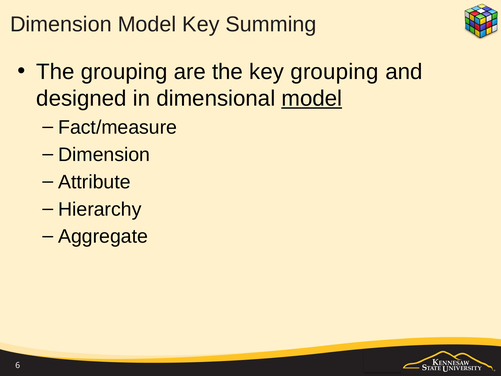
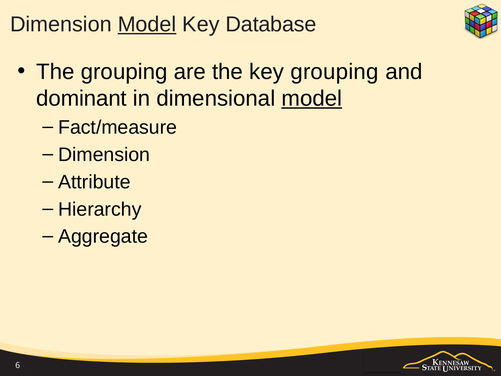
Model at (147, 24) underline: none -> present
Summing: Summing -> Database
designed: designed -> dominant
